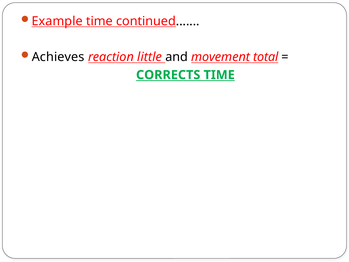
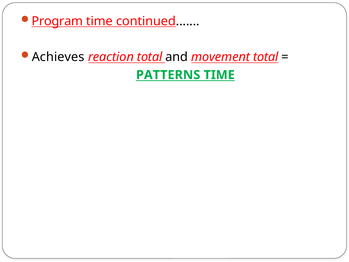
Example: Example -> Program
reaction little: little -> total
CORRECTS: CORRECTS -> PATTERNS
